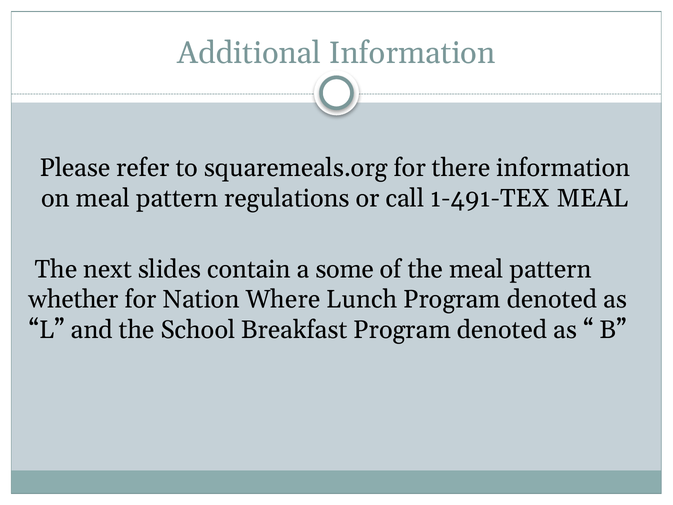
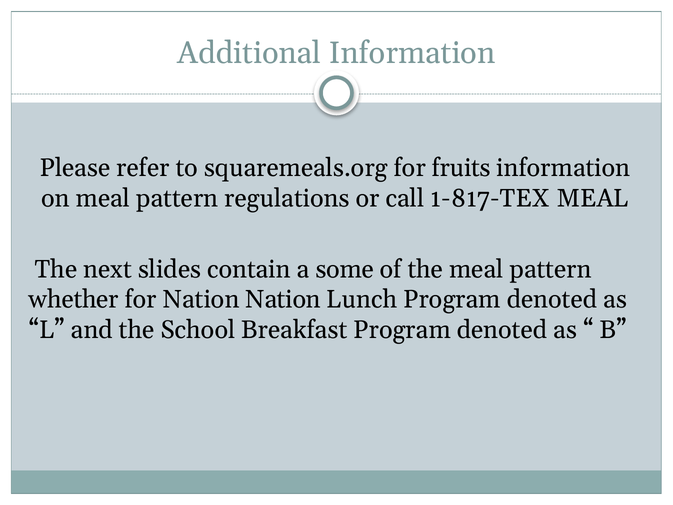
there: there -> fruits
1-491-TEX: 1-491-TEX -> 1-817-TEX
Nation Where: Where -> Nation
